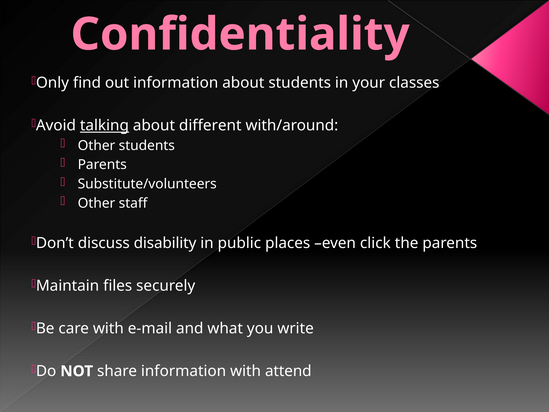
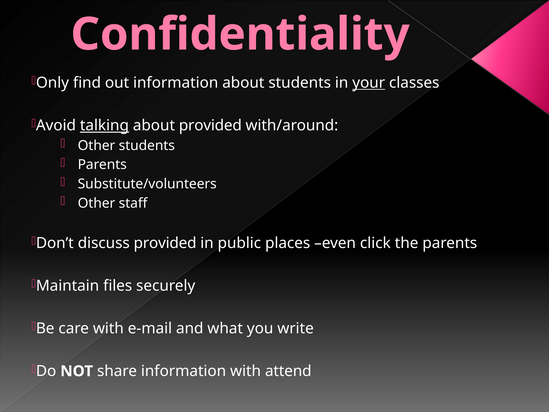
your underline: none -> present
about different: different -> provided
discuss disability: disability -> provided
